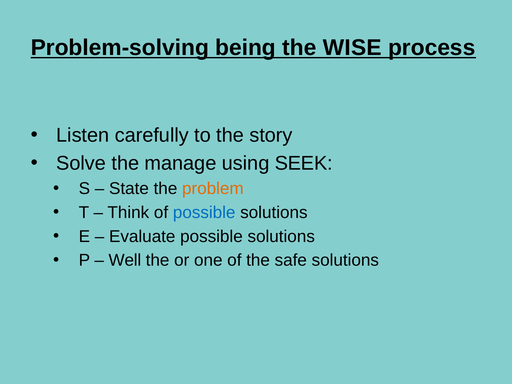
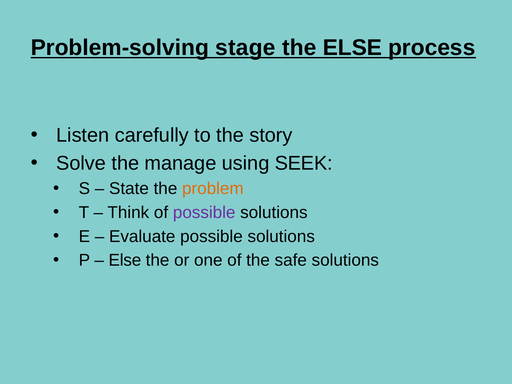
being: being -> stage
the WISE: WISE -> ELSE
possible at (204, 213) colour: blue -> purple
Well at (125, 260): Well -> Else
